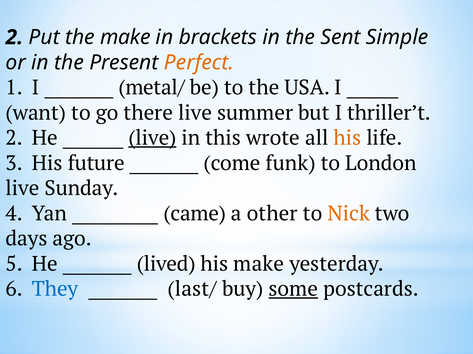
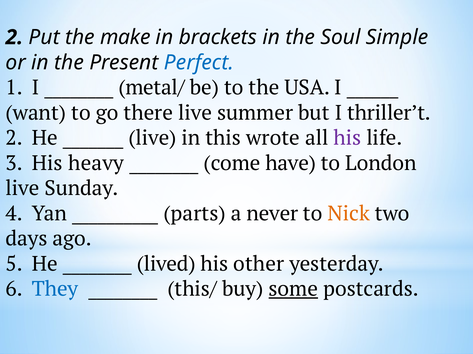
Sent: Sent -> Soul
Perfect colour: orange -> blue
live at (152, 138) underline: present -> none
his at (347, 138) colour: orange -> purple
future: future -> heavy
funk: funk -> have
came: came -> parts
other: other -> never
his make: make -> other
last/: last/ -> this/
